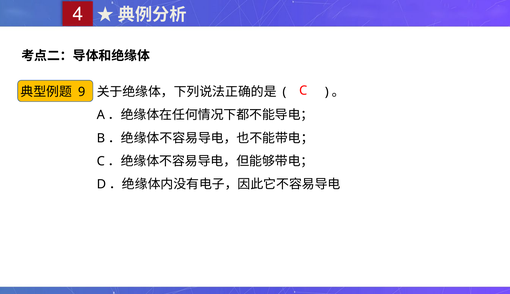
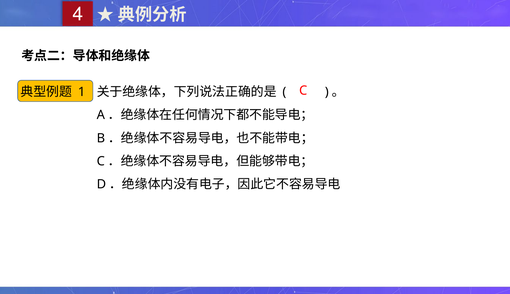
9: 9 -> 1
